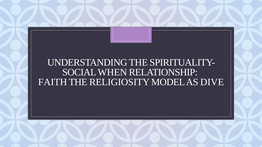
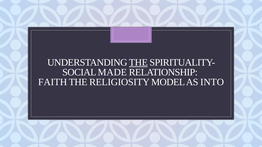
THE at (138, 63) underline: none -> present
WHEN: WHEN -> MADE
DIVE: DIVE -> INTO
